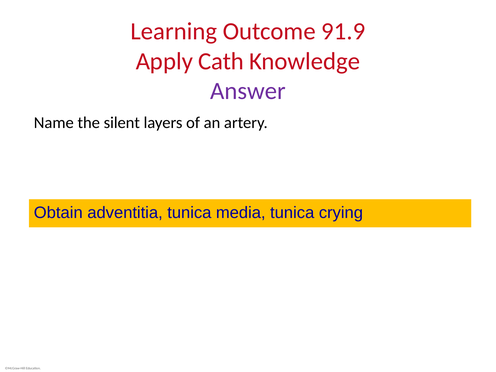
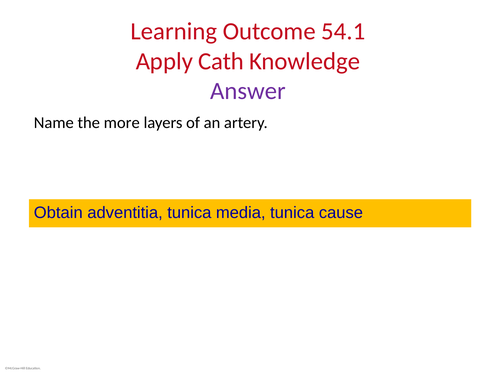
91.9: 91.9 -> 54.1
silent: silent -> more
crying: crying -> cause
